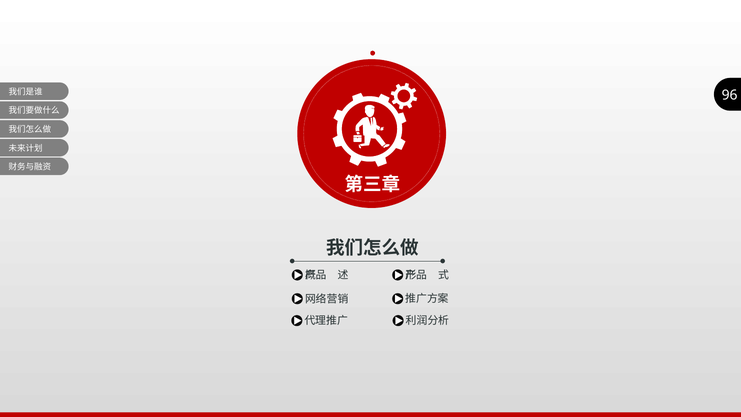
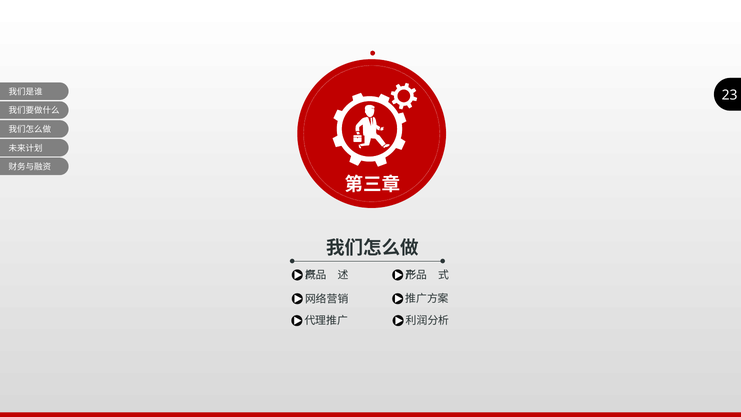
96: 96 -> 23
